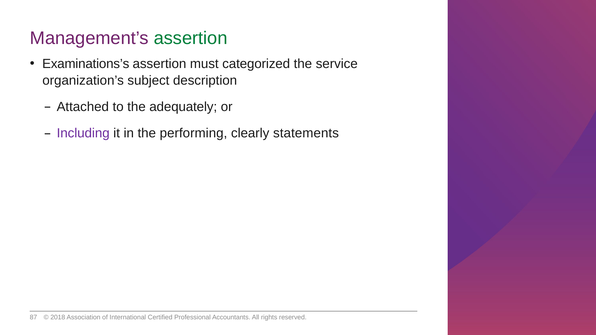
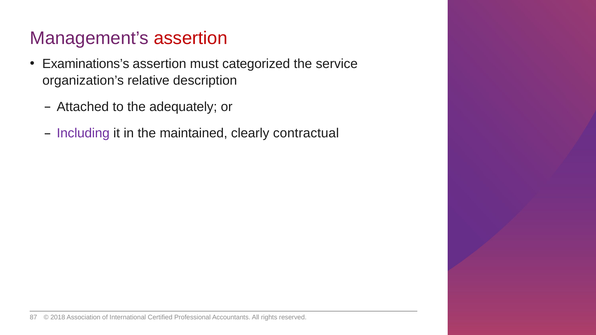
assertion at (191, 38) colour: green -> red
subject: subject -> relative
performing: performing -> maintained
statements: statements -> contractual
